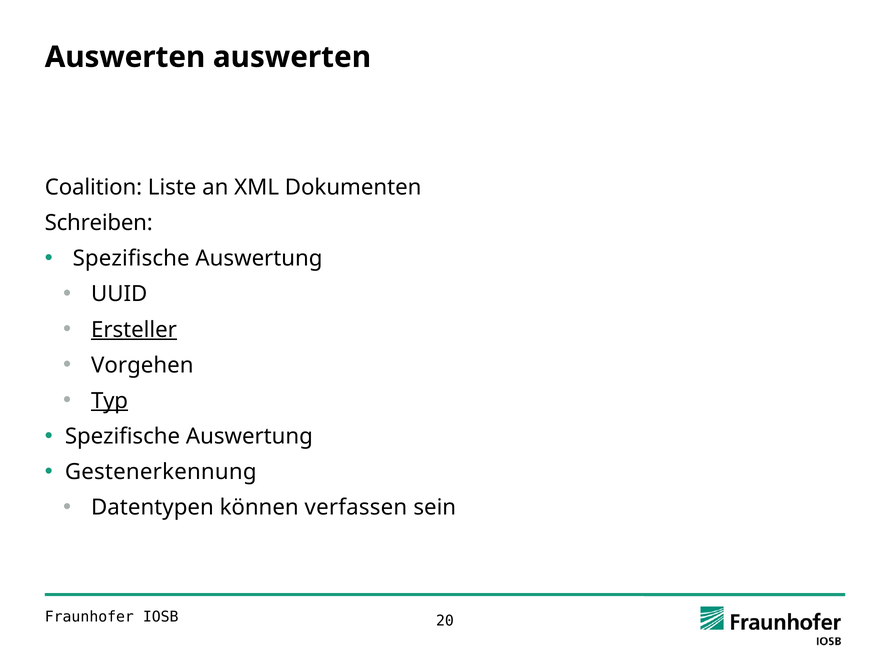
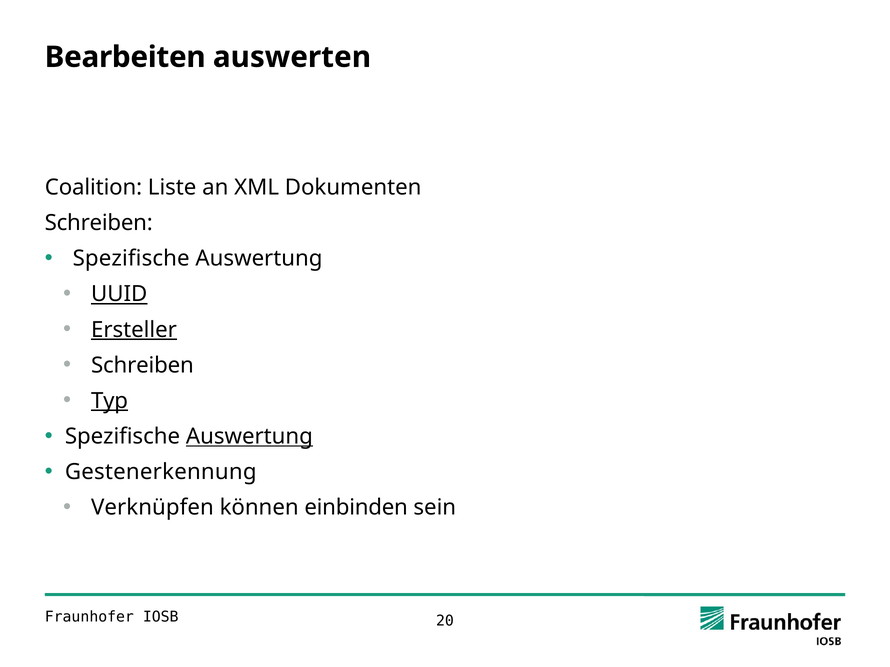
Auswerten at (125, 57): Auswerten -> Bearbeiten
UUID underline: none -> present
Vorgehen at (142, 366): Vorgehen -> Schreiben
Auswertung at (249, 437) underline: none -> present
Datentypen: Datentypen -> Verknüpfen
verfassen: verfassen -> einbinden
